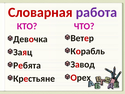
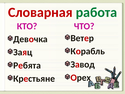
работа colour: purple -> green
